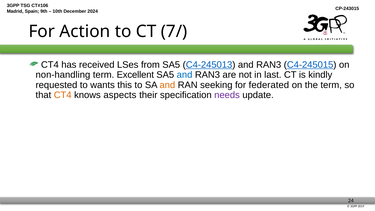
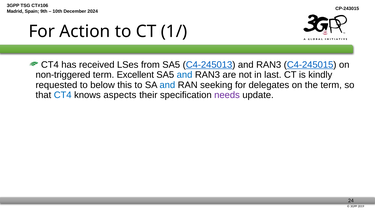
7/: 7/ -> 1/
non-handling: non-handling -> non-triggered
wants: wants -> below
and at (167, 85) colour: orange -> blue
federated: federated -> delegates
CT4 at (63, 95) colour: orange -> blue
